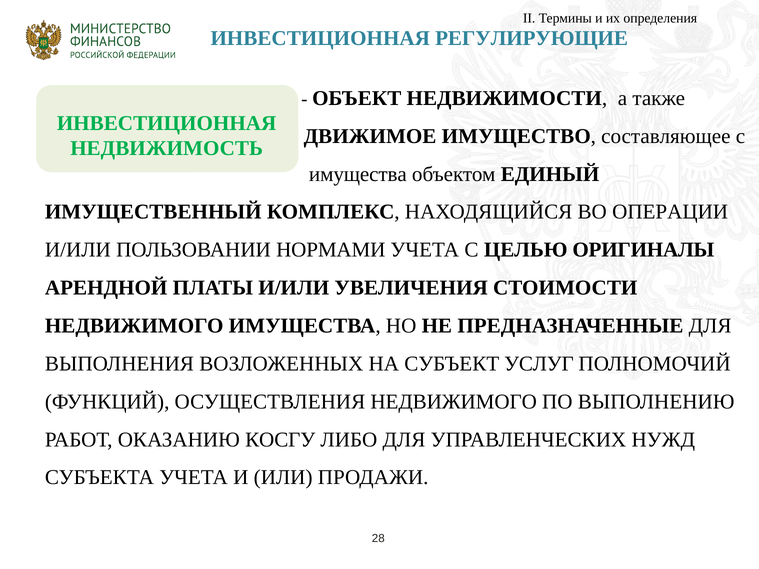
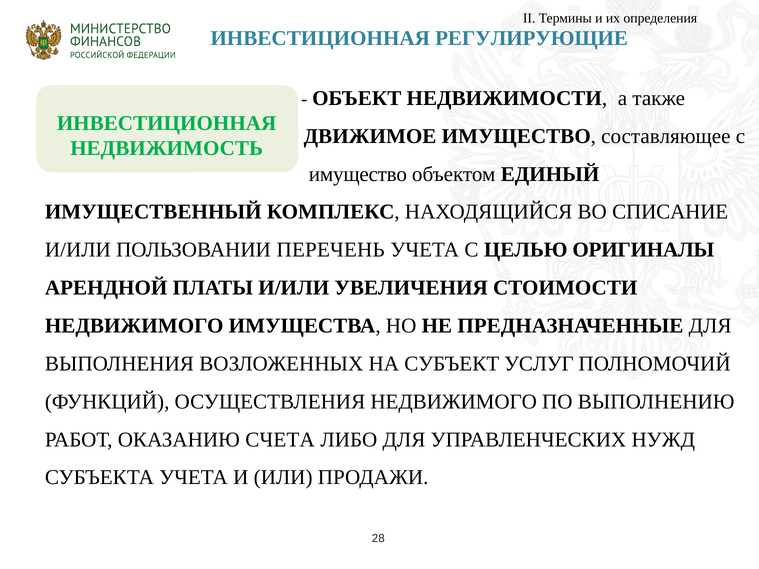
имущества at (358, 174): имущества -> имущество
ОПЕРАЦИИ: ОПЕРАЦИИ -> СПИСАНИЕ
НОРМАМИ: НОРМАМИ -> ПЕРЕЧЕНЬ
КОСГУ: КОСГУ -> СЧЕТА
